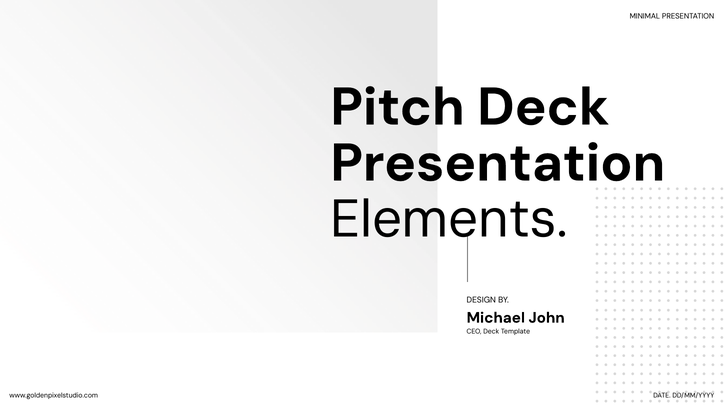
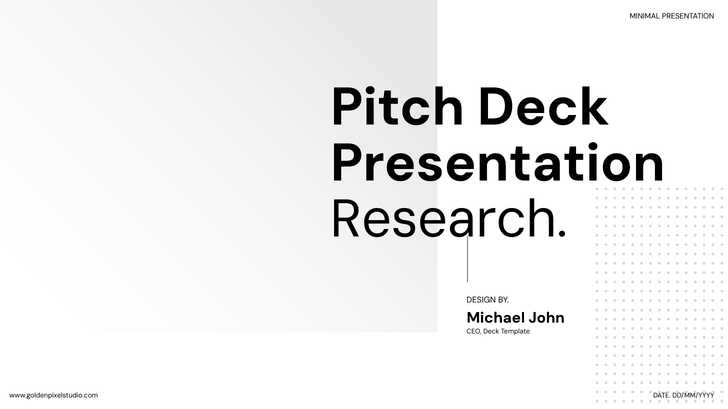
Elements: Elements -> Research
